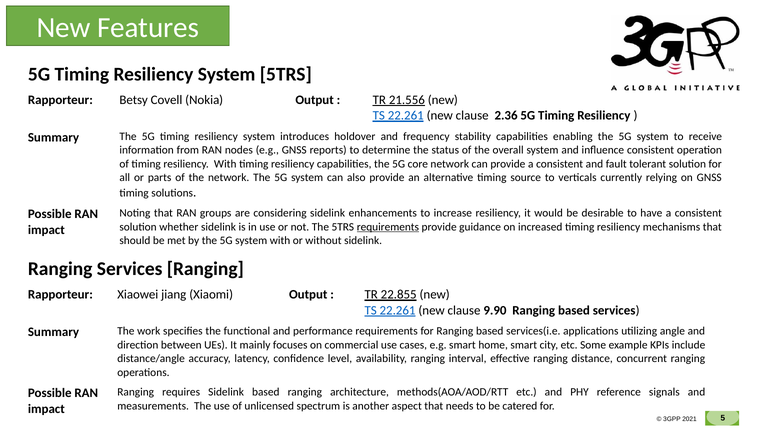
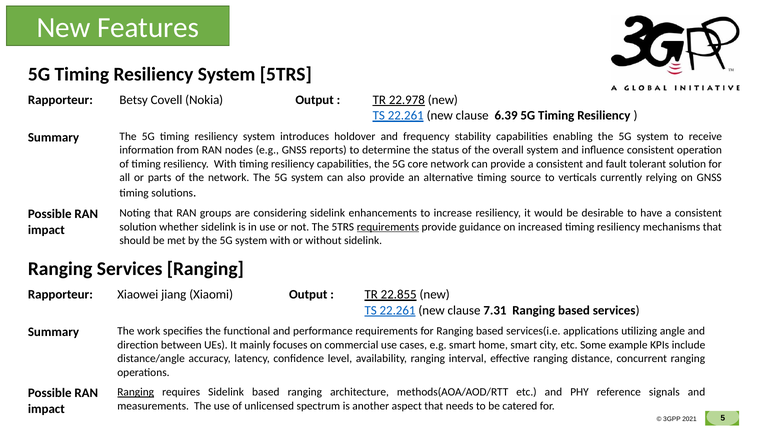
21.556: 21.556 -> 22.978
2.36: 2.36 -> 6.39
9.90: 9.90 -> 7.31
Ranging at (136, 392) underline: none -> present
